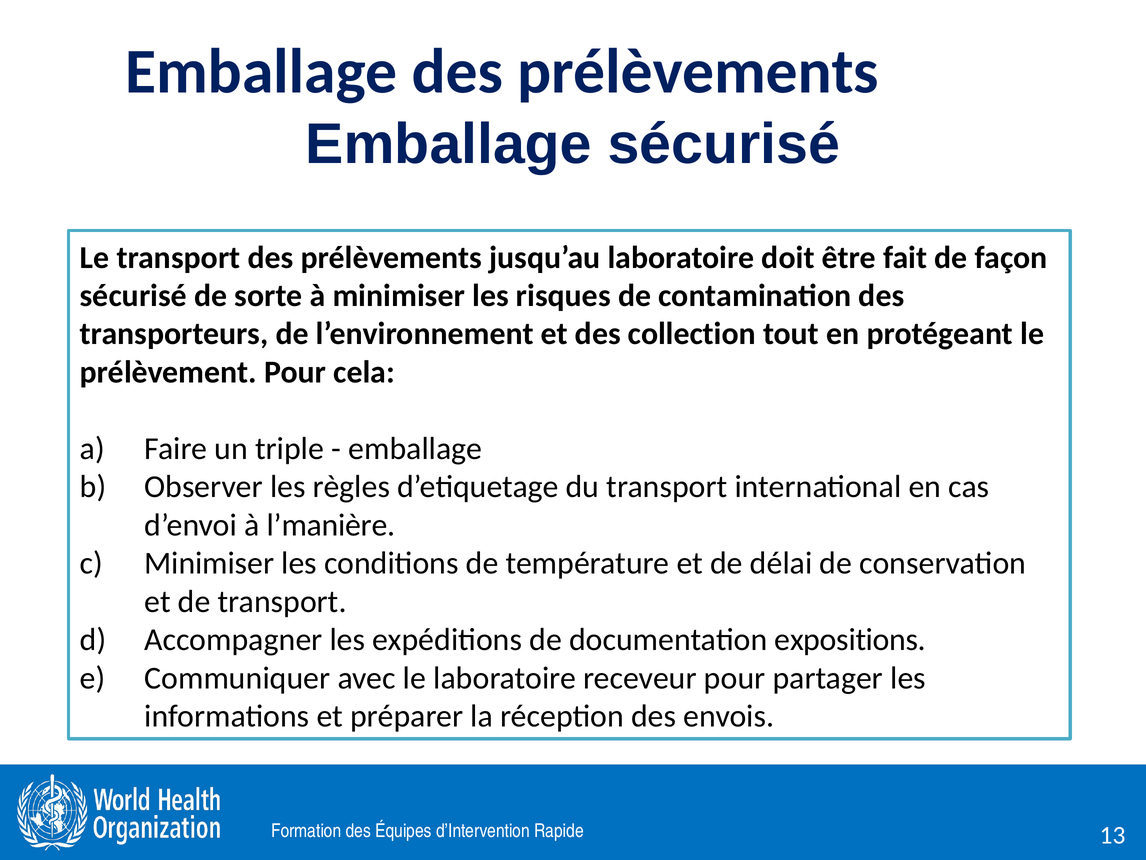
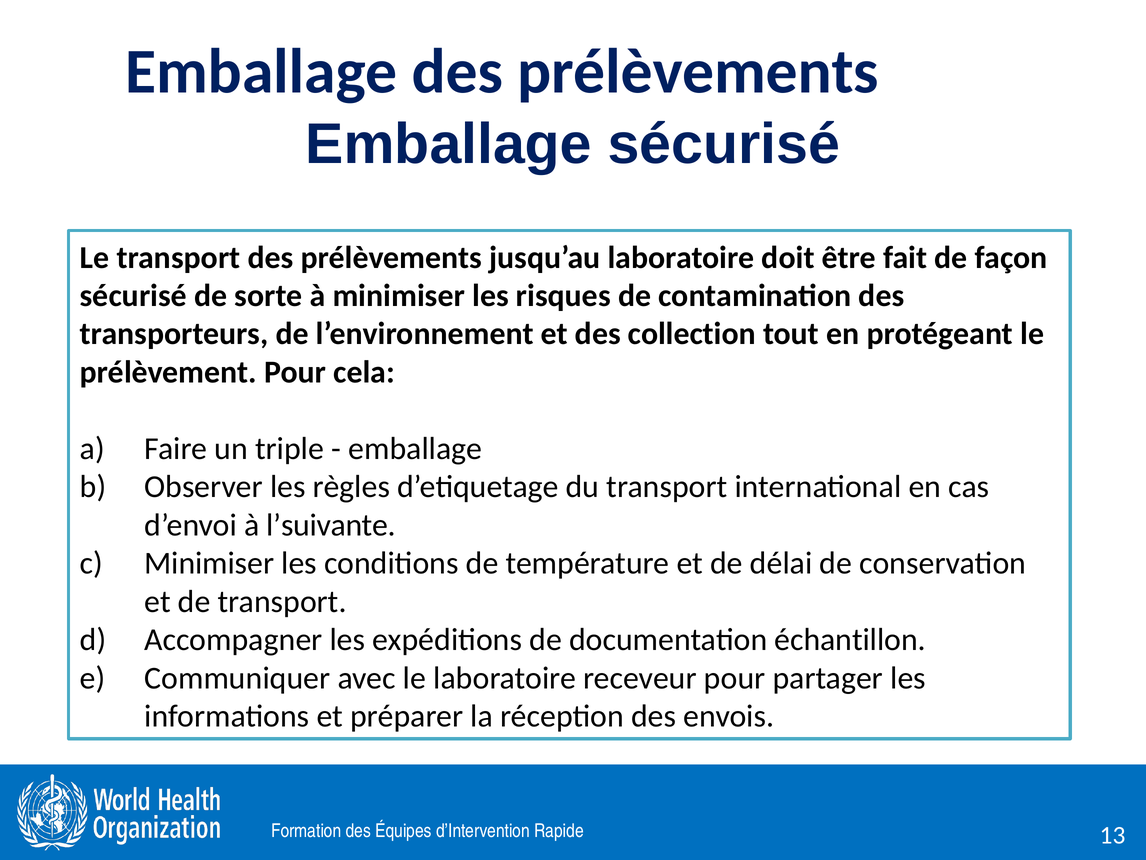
l’manière: l’manière -> l’suivante
expositions: expositions -> échantillon
